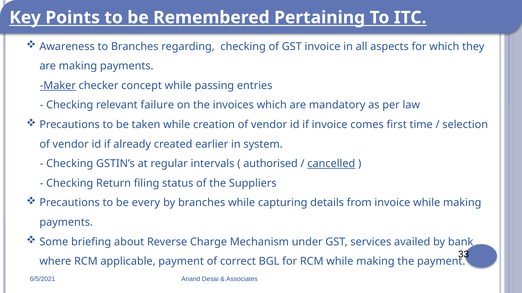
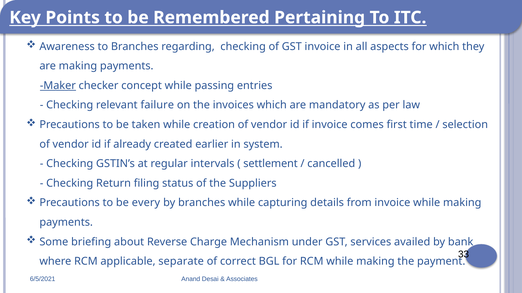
authorised: authorised -> settlement
cancelled underline: present -> none
applicable payment: payment -> separate
